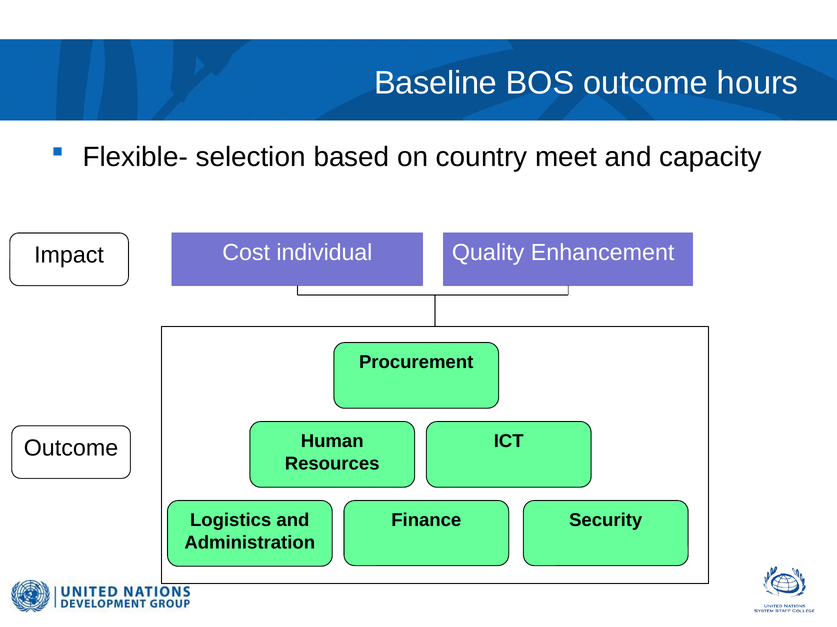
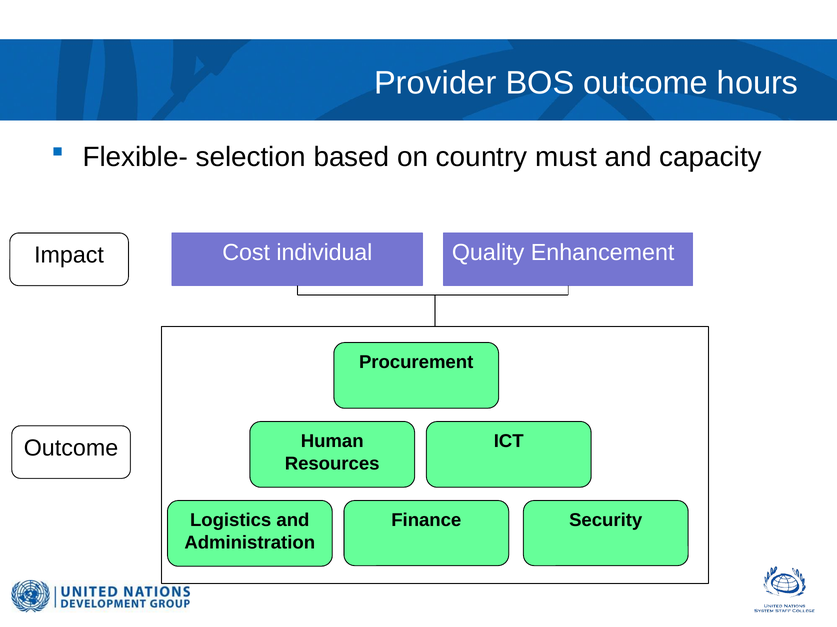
Baseline: Baseline -> Provider
meet: meet -> must
